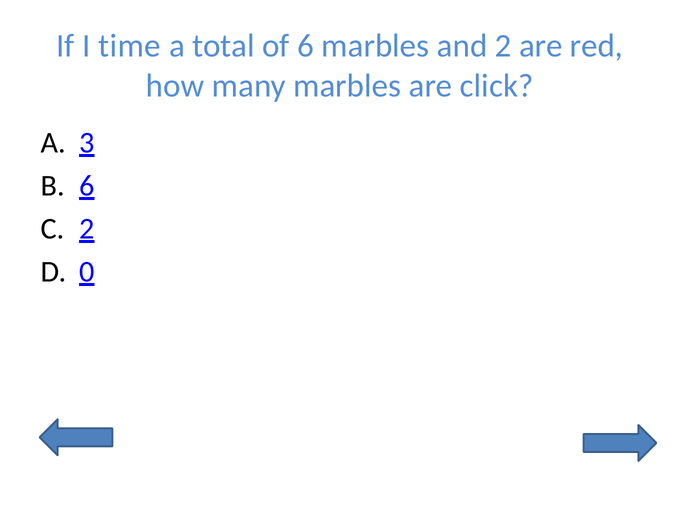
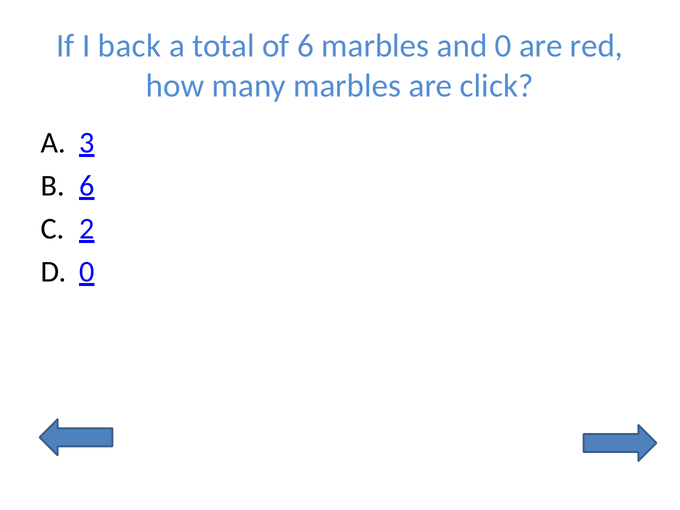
time: time -> back
and 2: 2 -> 0
